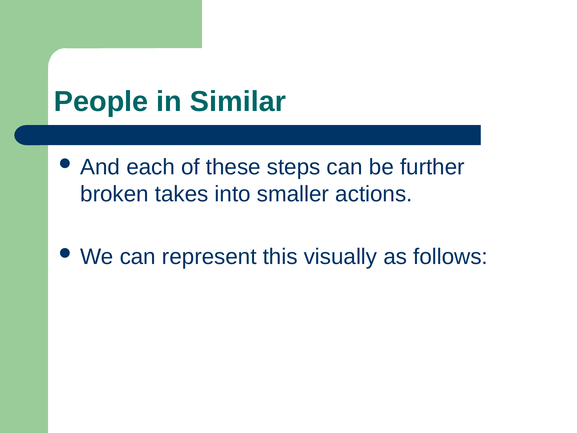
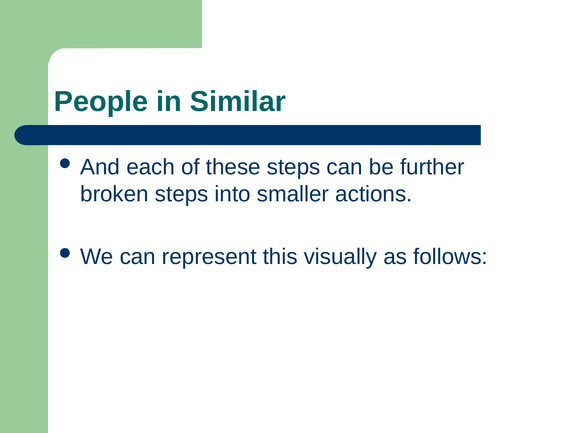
broken takes: takes -> steps
